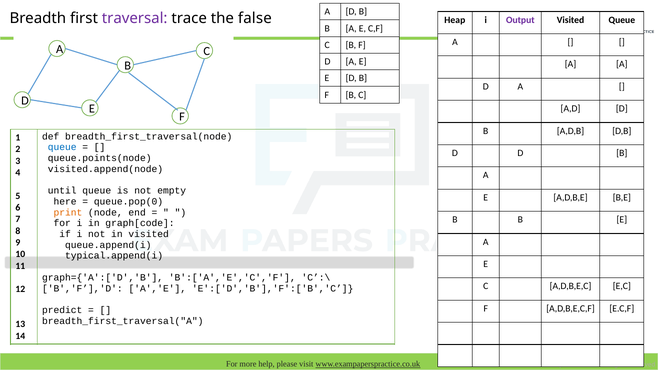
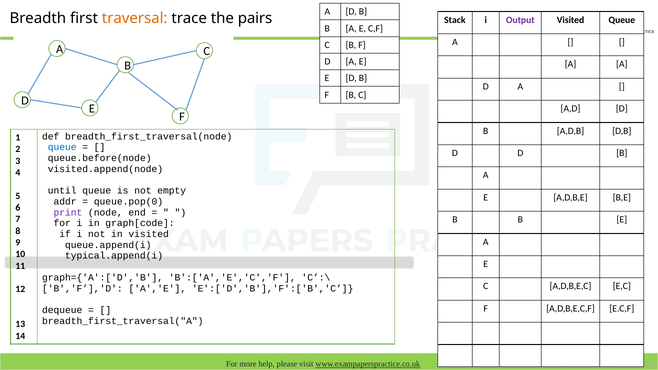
traversal colour: purple -> orange
false: false -> pairs
Heap: Heap -> Stack
queue.points(node: queue.points(node -> queue.before(node
here: here -> addr
print colour: orange -> purple
predict: predict -> dequeue
